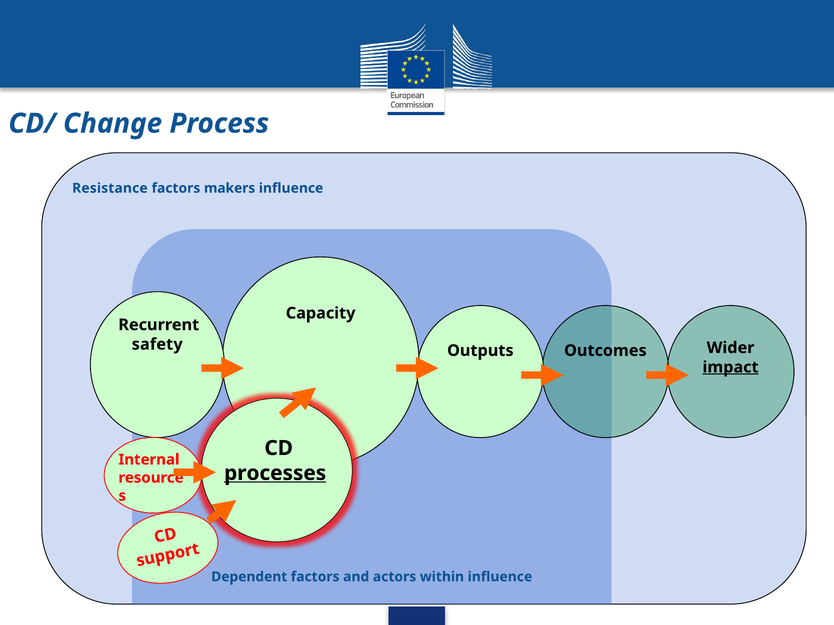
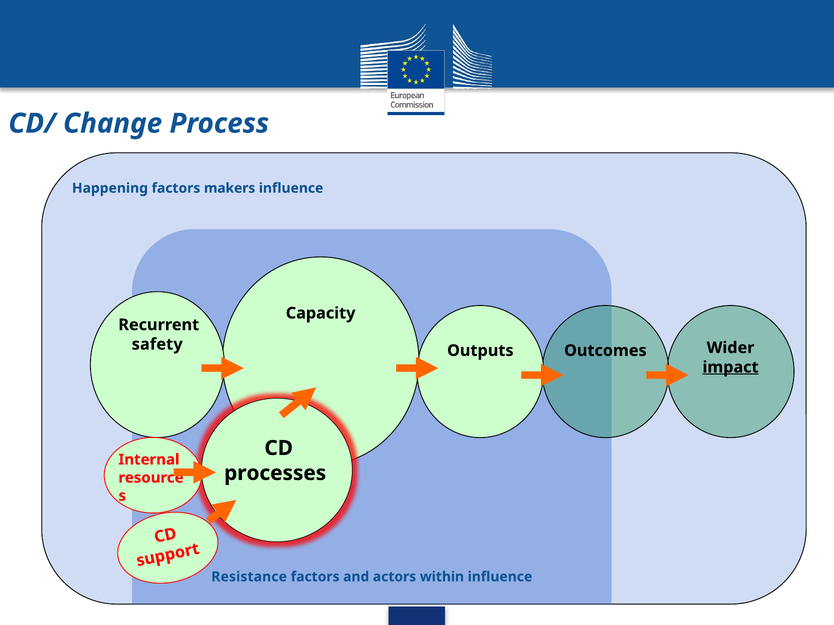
Resistance: Resistance -> Happening
processes underline: present -> none
Dependent: Dependent -> Resistance
